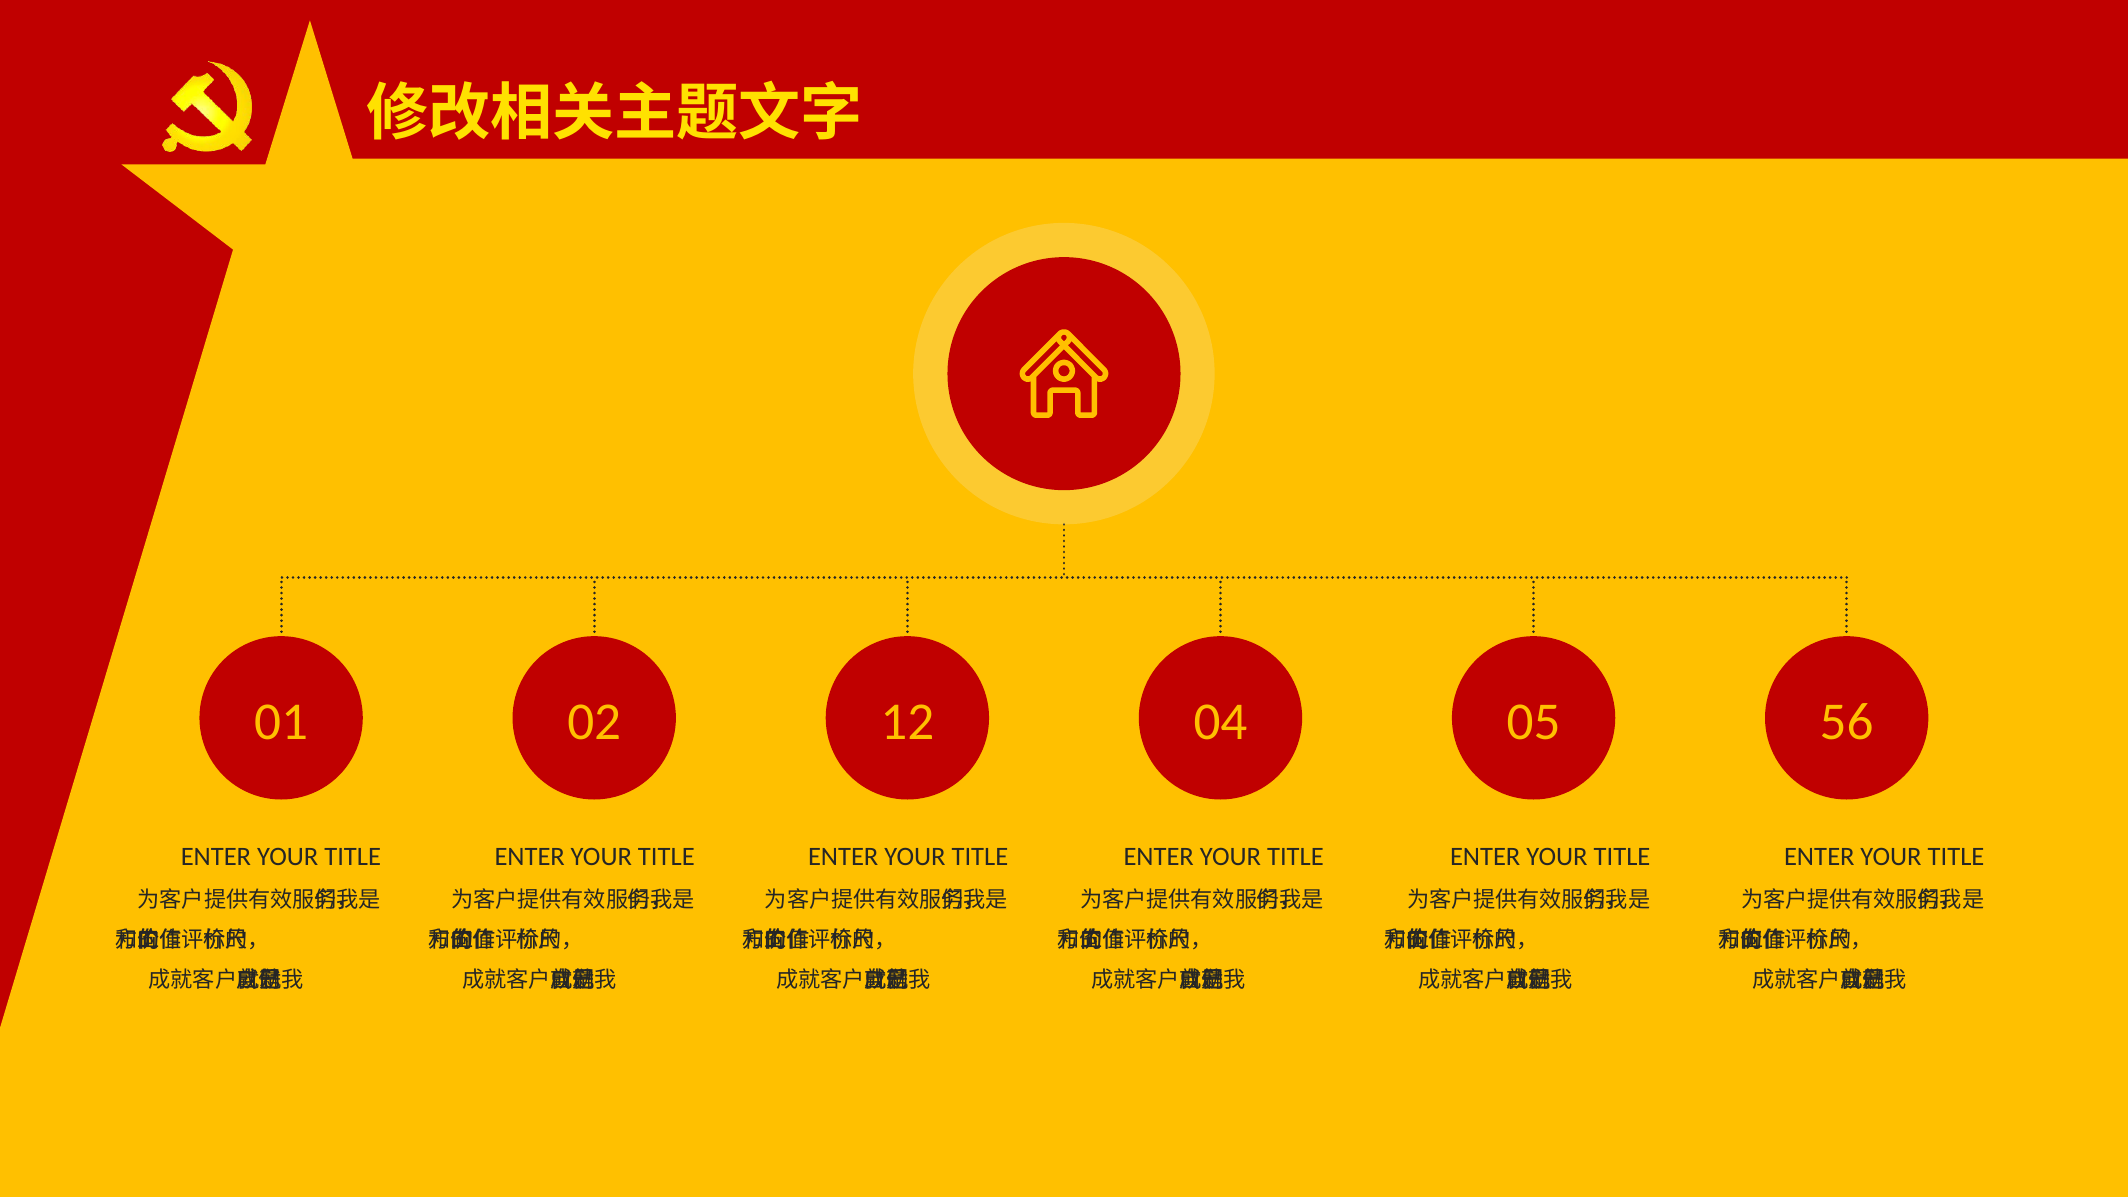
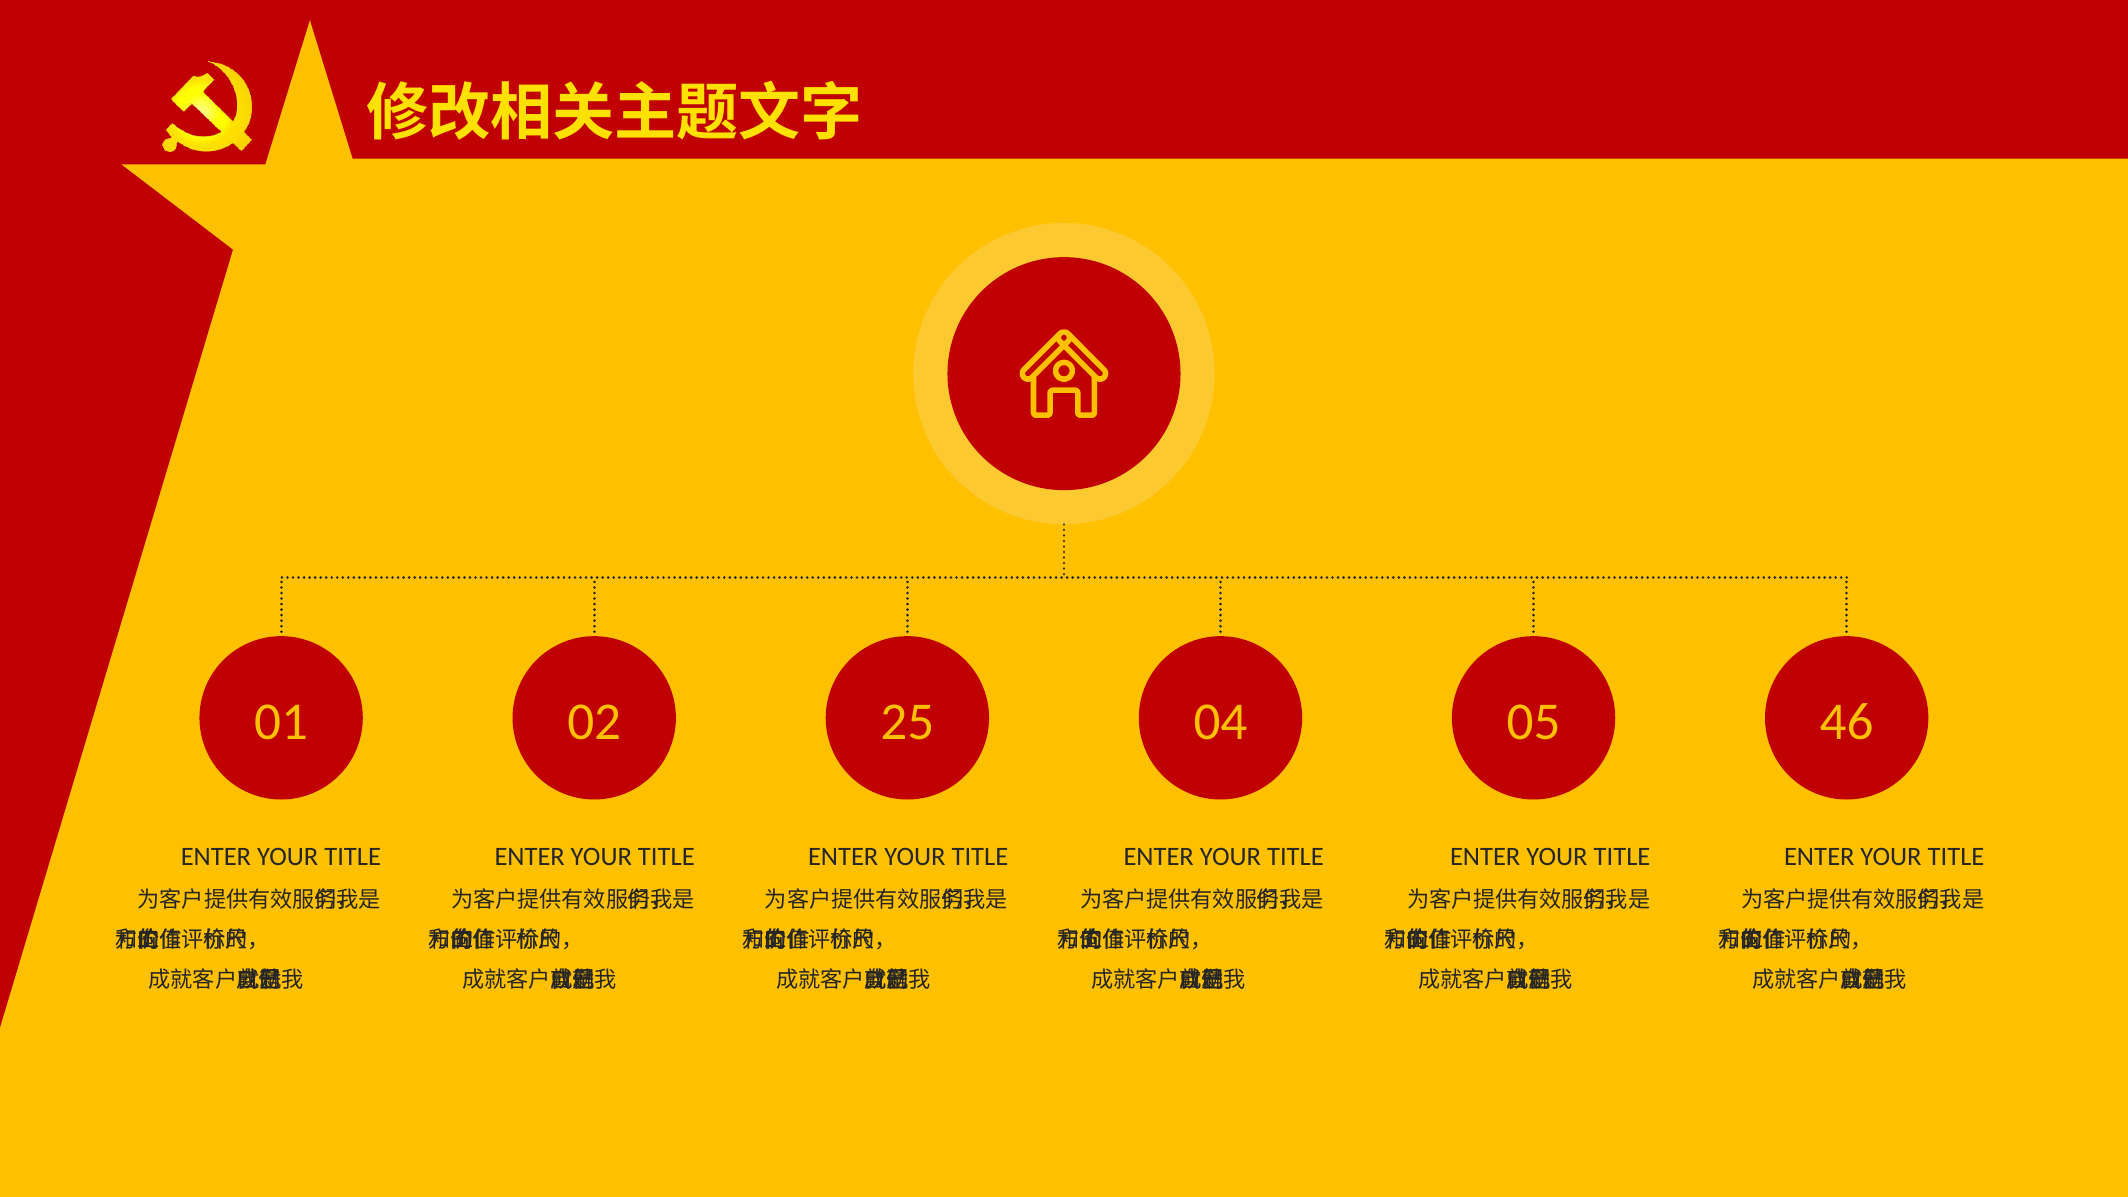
12: 12 -> 25
56: 56 -> 46
